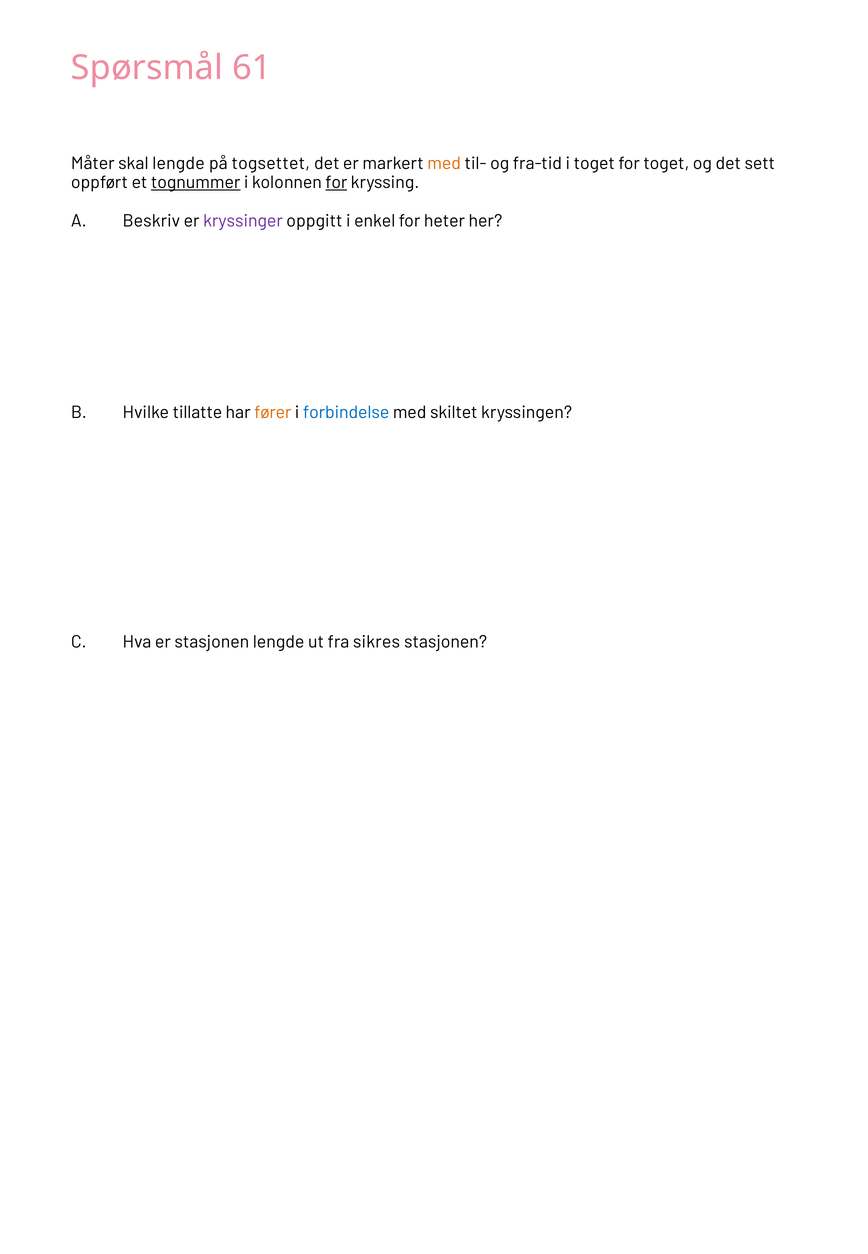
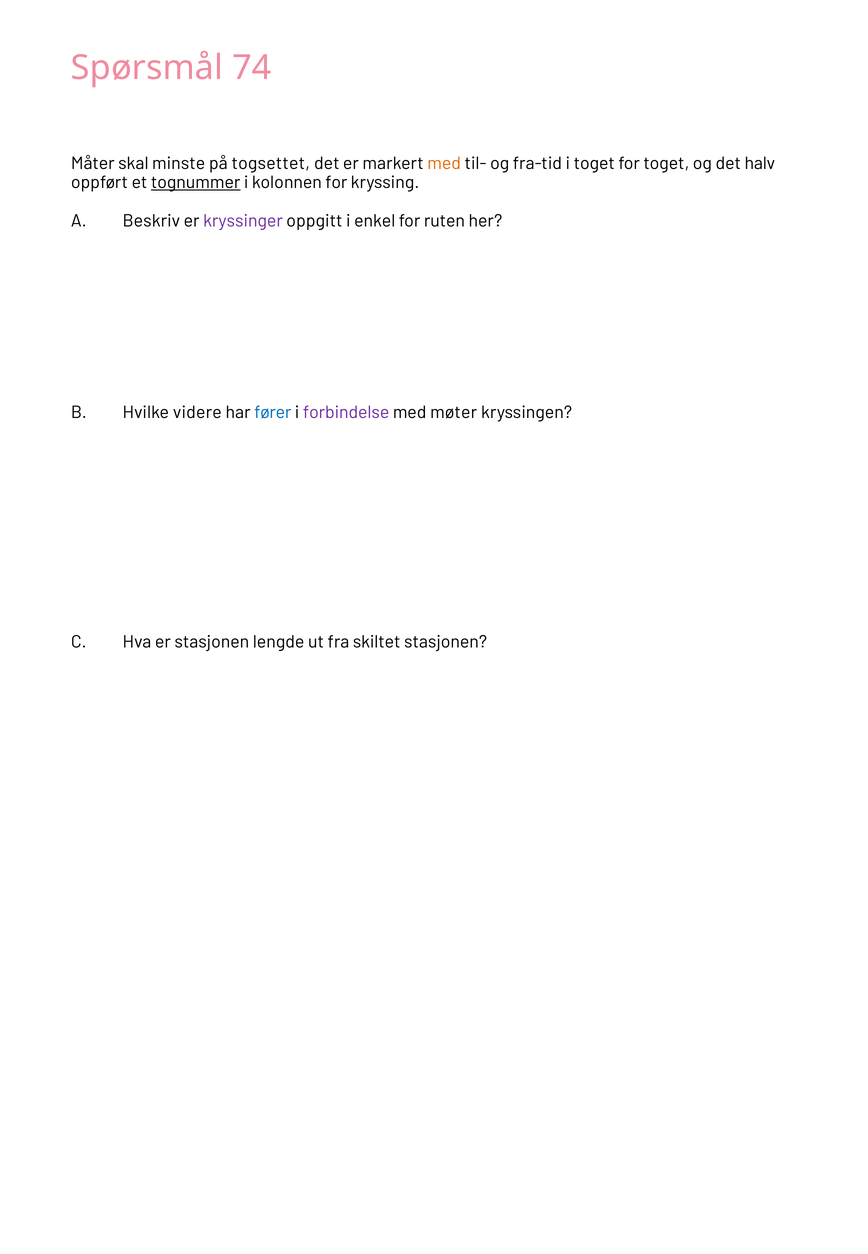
61: 61 -> 74
skal lengde: lengde -> minste
sett: sett -> halv
for at (336, 182) underline: present -> none
heter: heter -> ruten
tillatte: tillatte -> videre
fører colour: orange -> blue
forbindelse colour: blue -> purple
skiltet: skiltet -> møter
sikres: sikres -> skiltet
